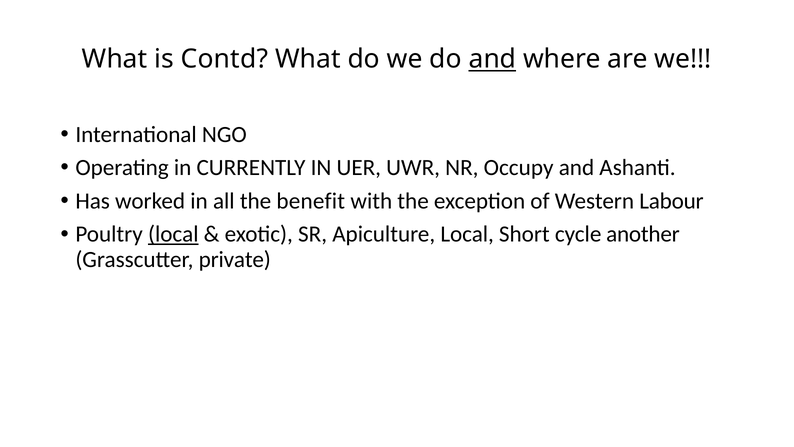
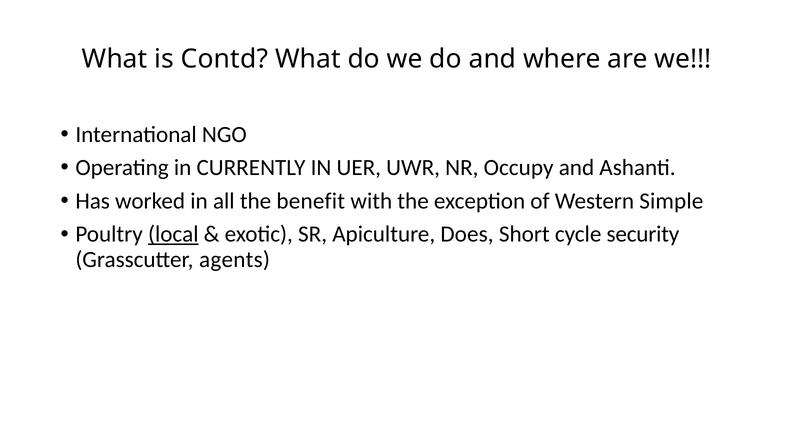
and at (492, 59) underline: present -> none
Labour: Labour -> Simple
Apiculture Local: Local -> Does
another: another -> security
private: private -> agents
